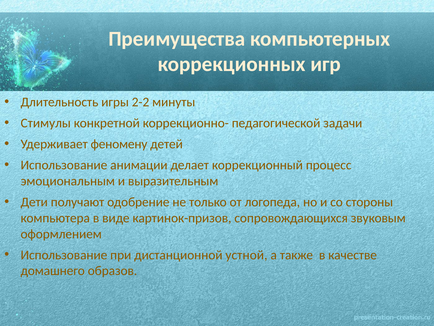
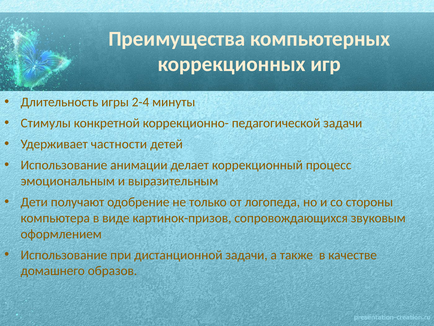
2-2: 2-2 -> 2-4
феномену: феномену -> частности
дистанционной устной: устной -> задачи
